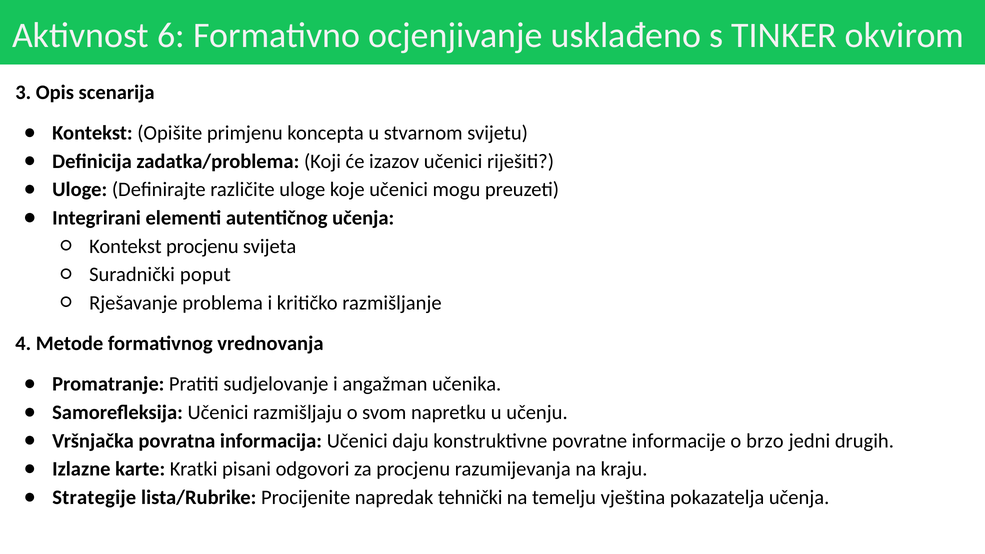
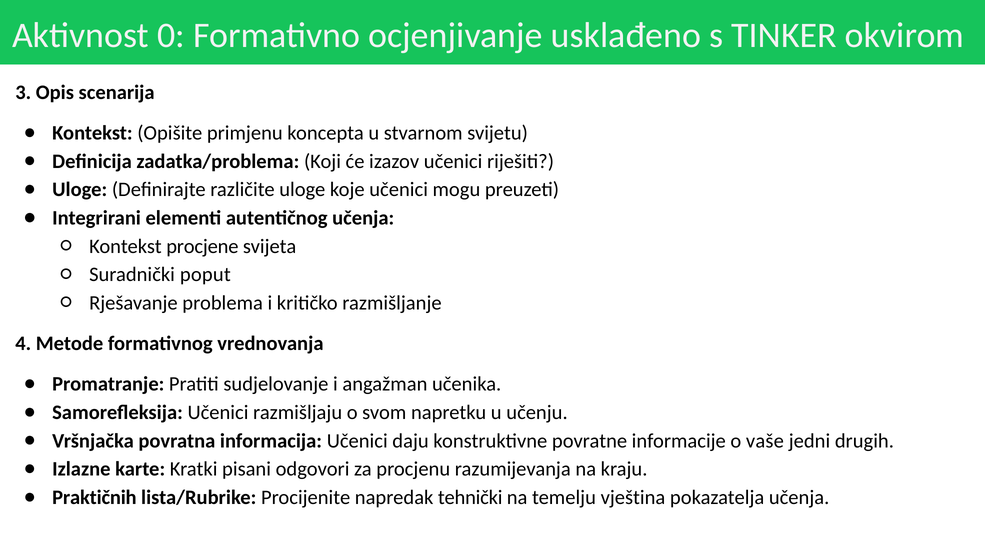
6: 6 -> 0
Kontekst procjenu: procjenu -> procjene
brzo: brzo -> vaše
Strategije: Strategije -> Praktičnih
